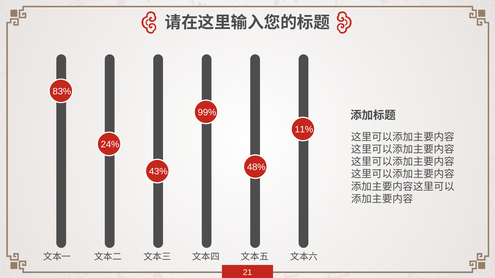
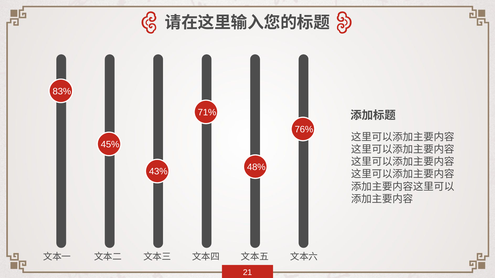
99%: 99% -> 71%
11%: 11% -> 76%
24%: 24% -> 45%
